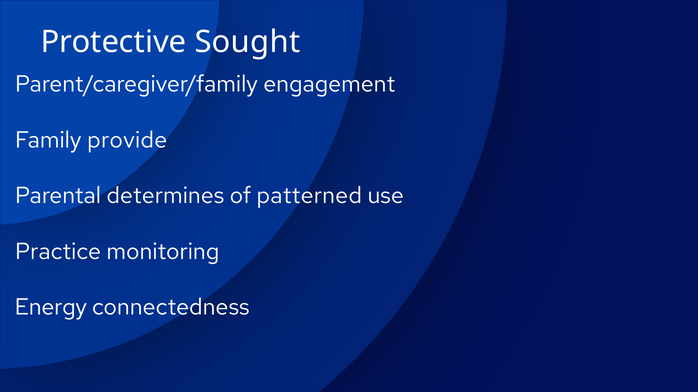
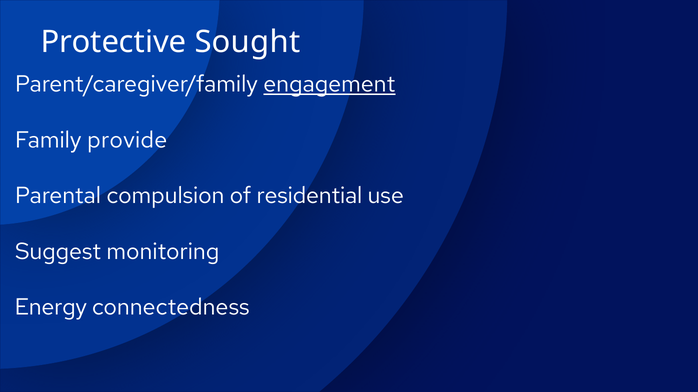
engagement underline: none -> present
determines: determines -> compulsion
patterned: patterned -> residential
Practice: Practice -> Suggest
